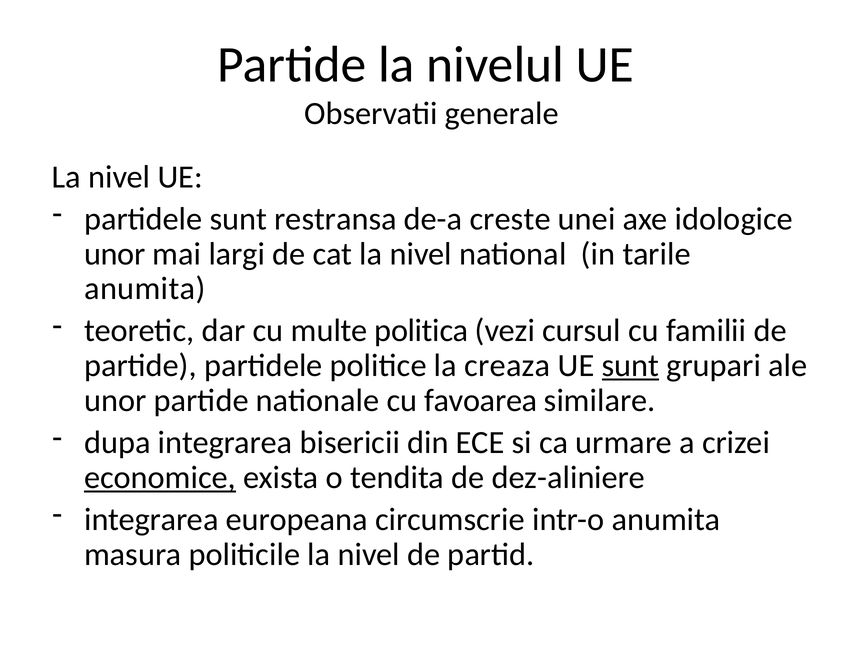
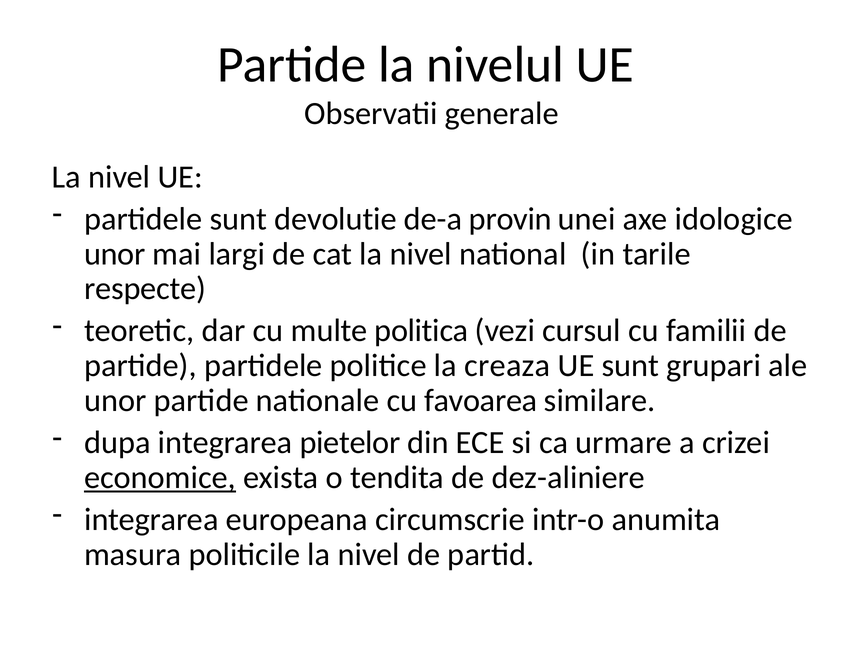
restransa: restransa -> devolutie
creste: creste -> provin
anumita at (145, 289): anumita -> respecte
sunt at (630, 366) underline: present -> none
bisericii: bisericii -> pietelor
